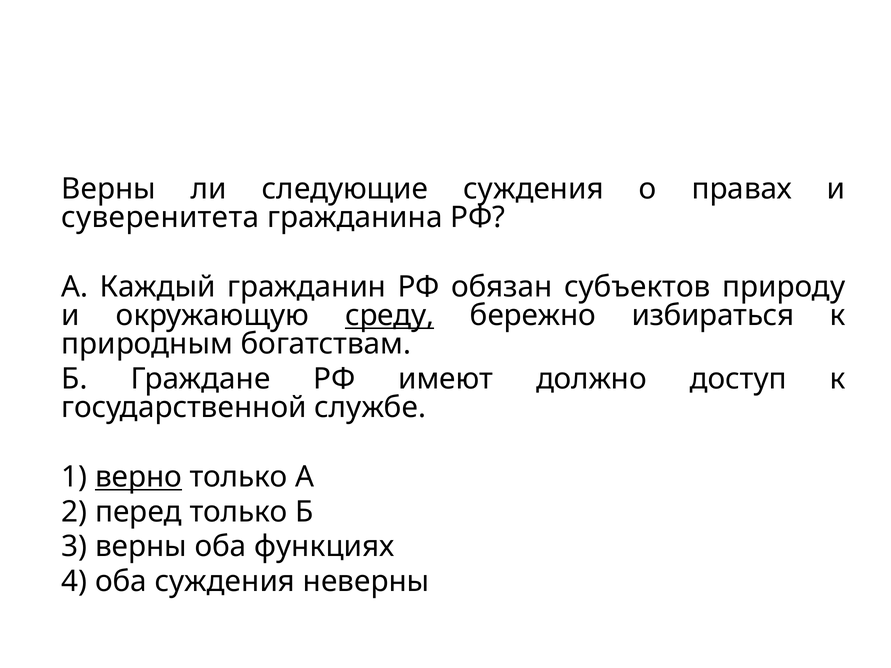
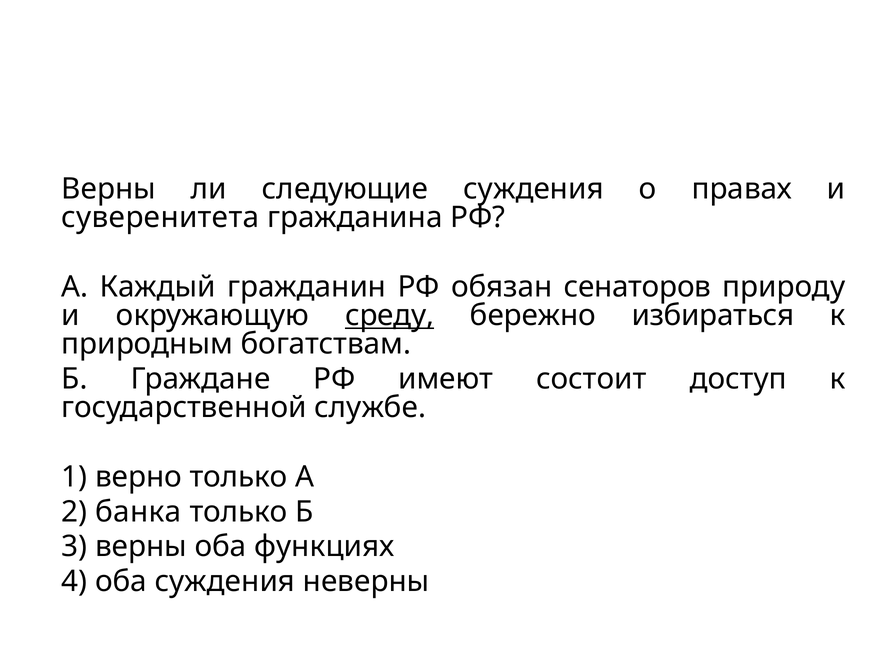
субъектов: субъектов -> сенаторов
должно: должно -> состоит
верно underline: present -> none
перед: перед -> банка
